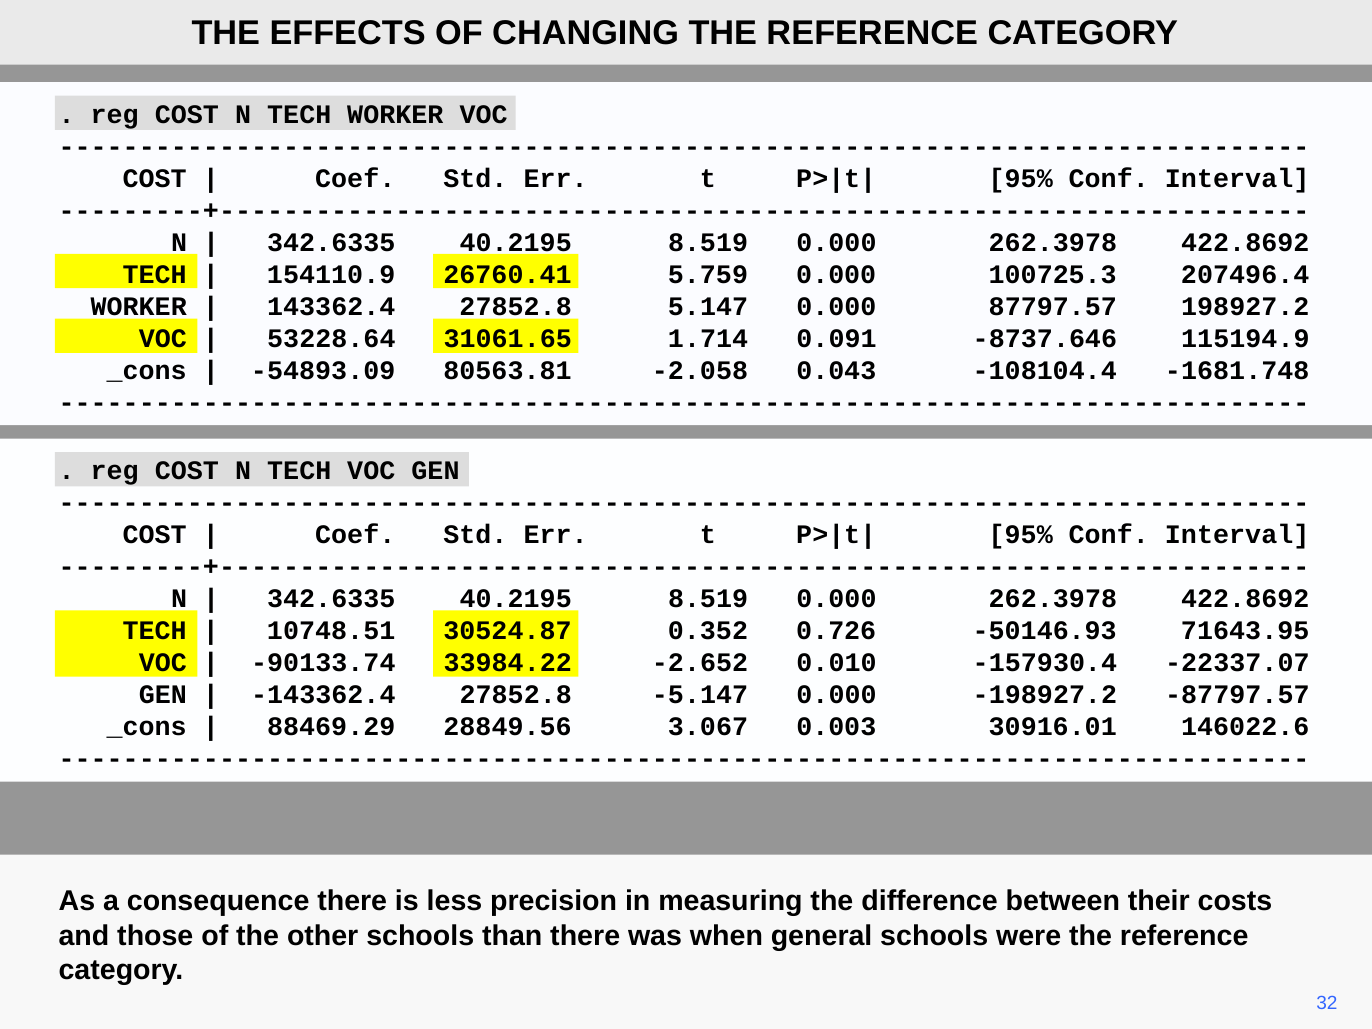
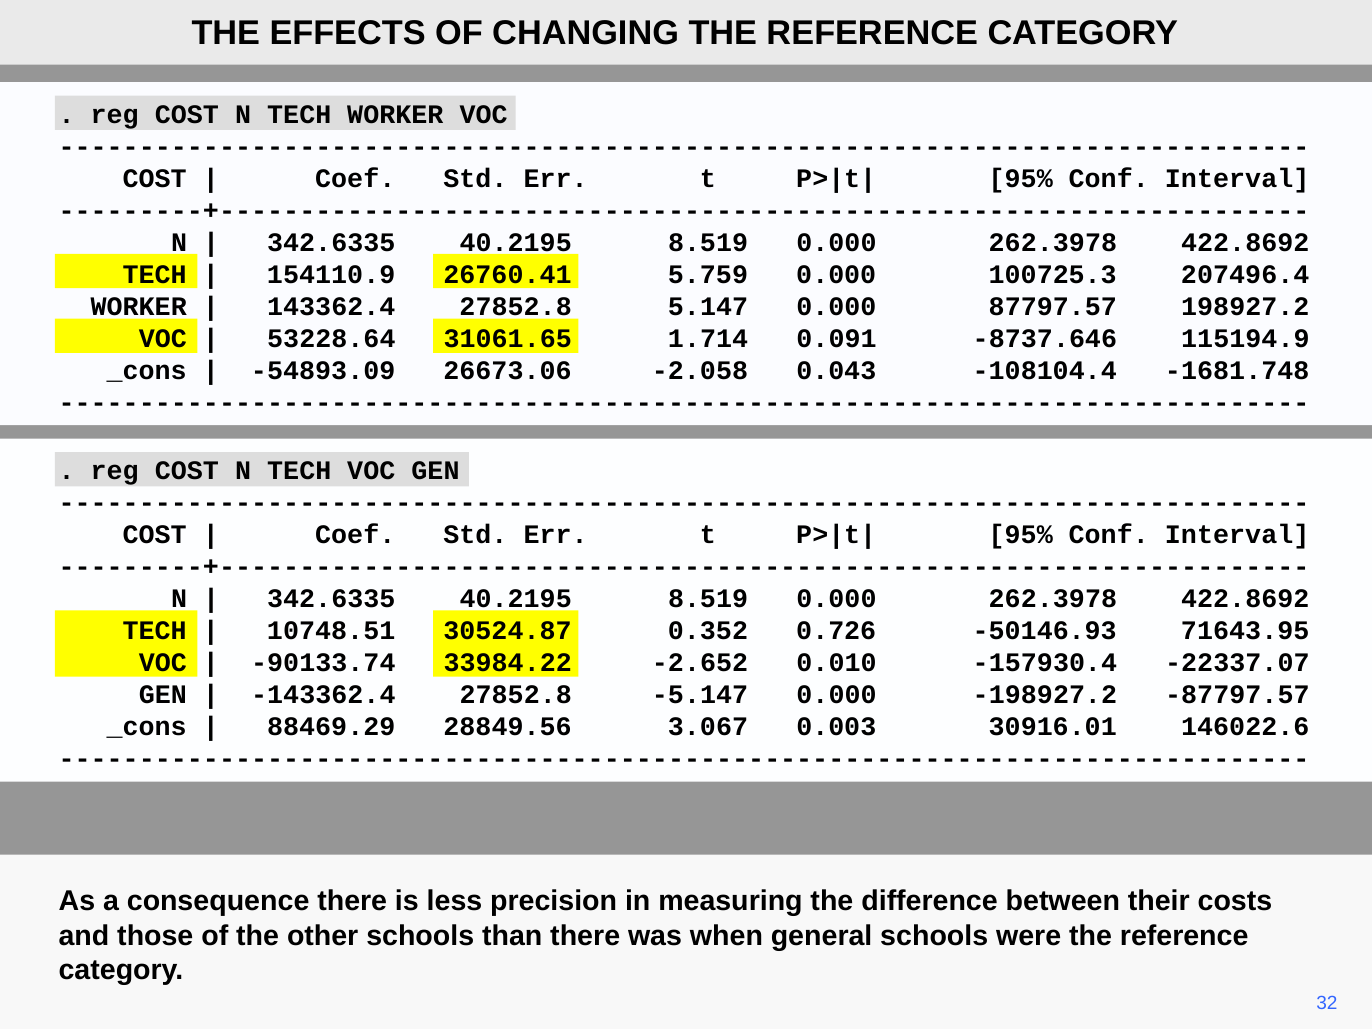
80563.81: 80563.81 -> 26673.06
